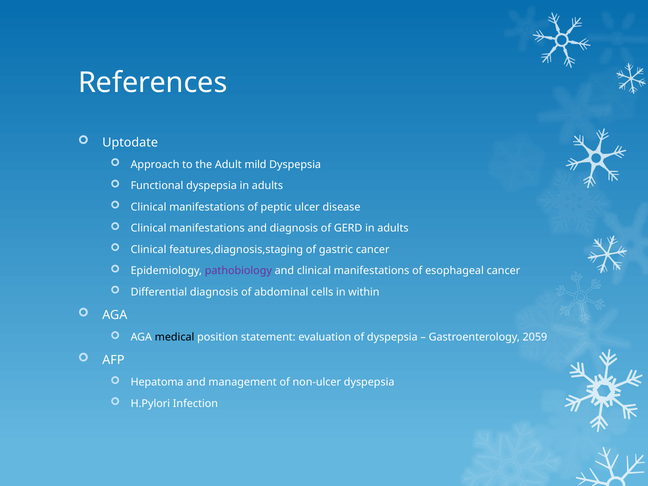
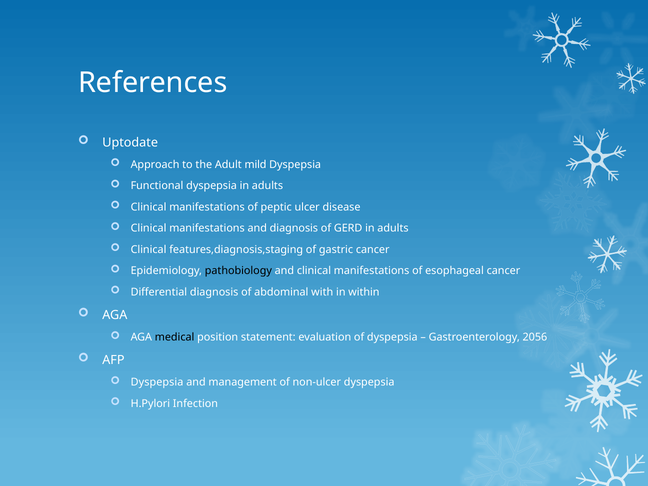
pathobiology colour: purple -> black
cells: cells -> with
2059: 2059 -> 2056
Hepatoma at (157, 382): Hepatoma -> Dyspepsia
